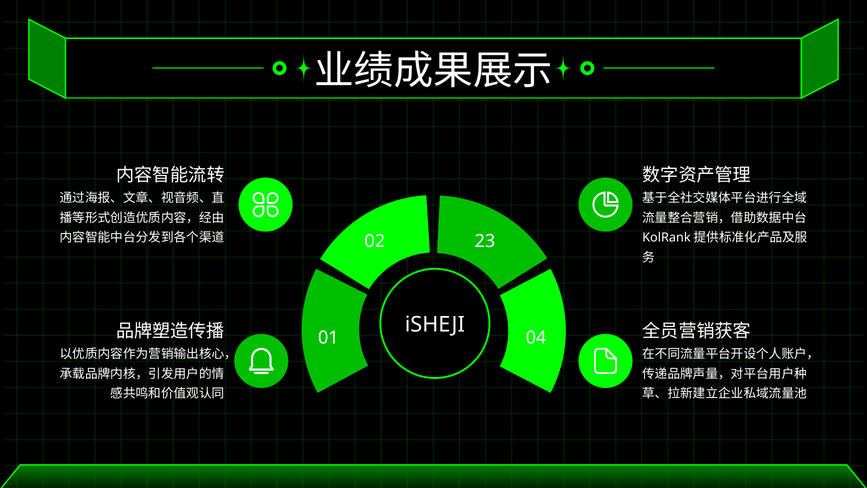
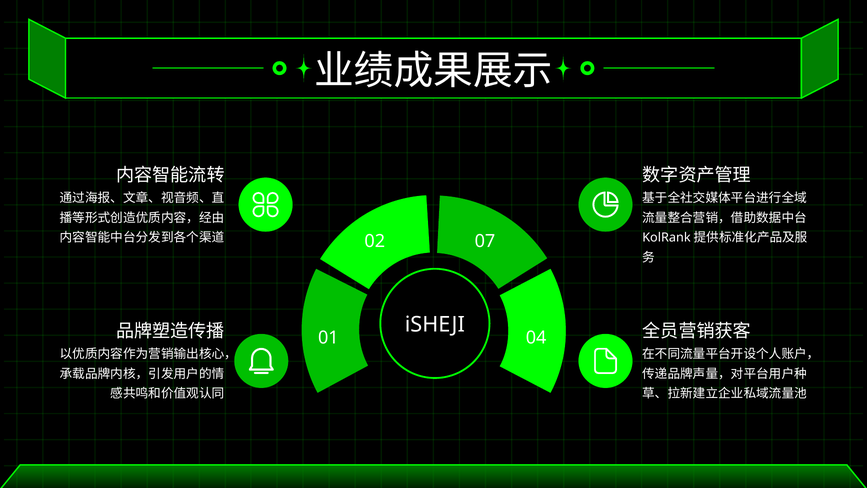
23: 23 -> 07
